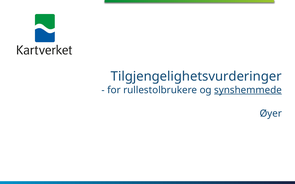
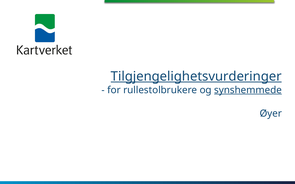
Tilgjengelighetsvurderinger underline: none -> present
